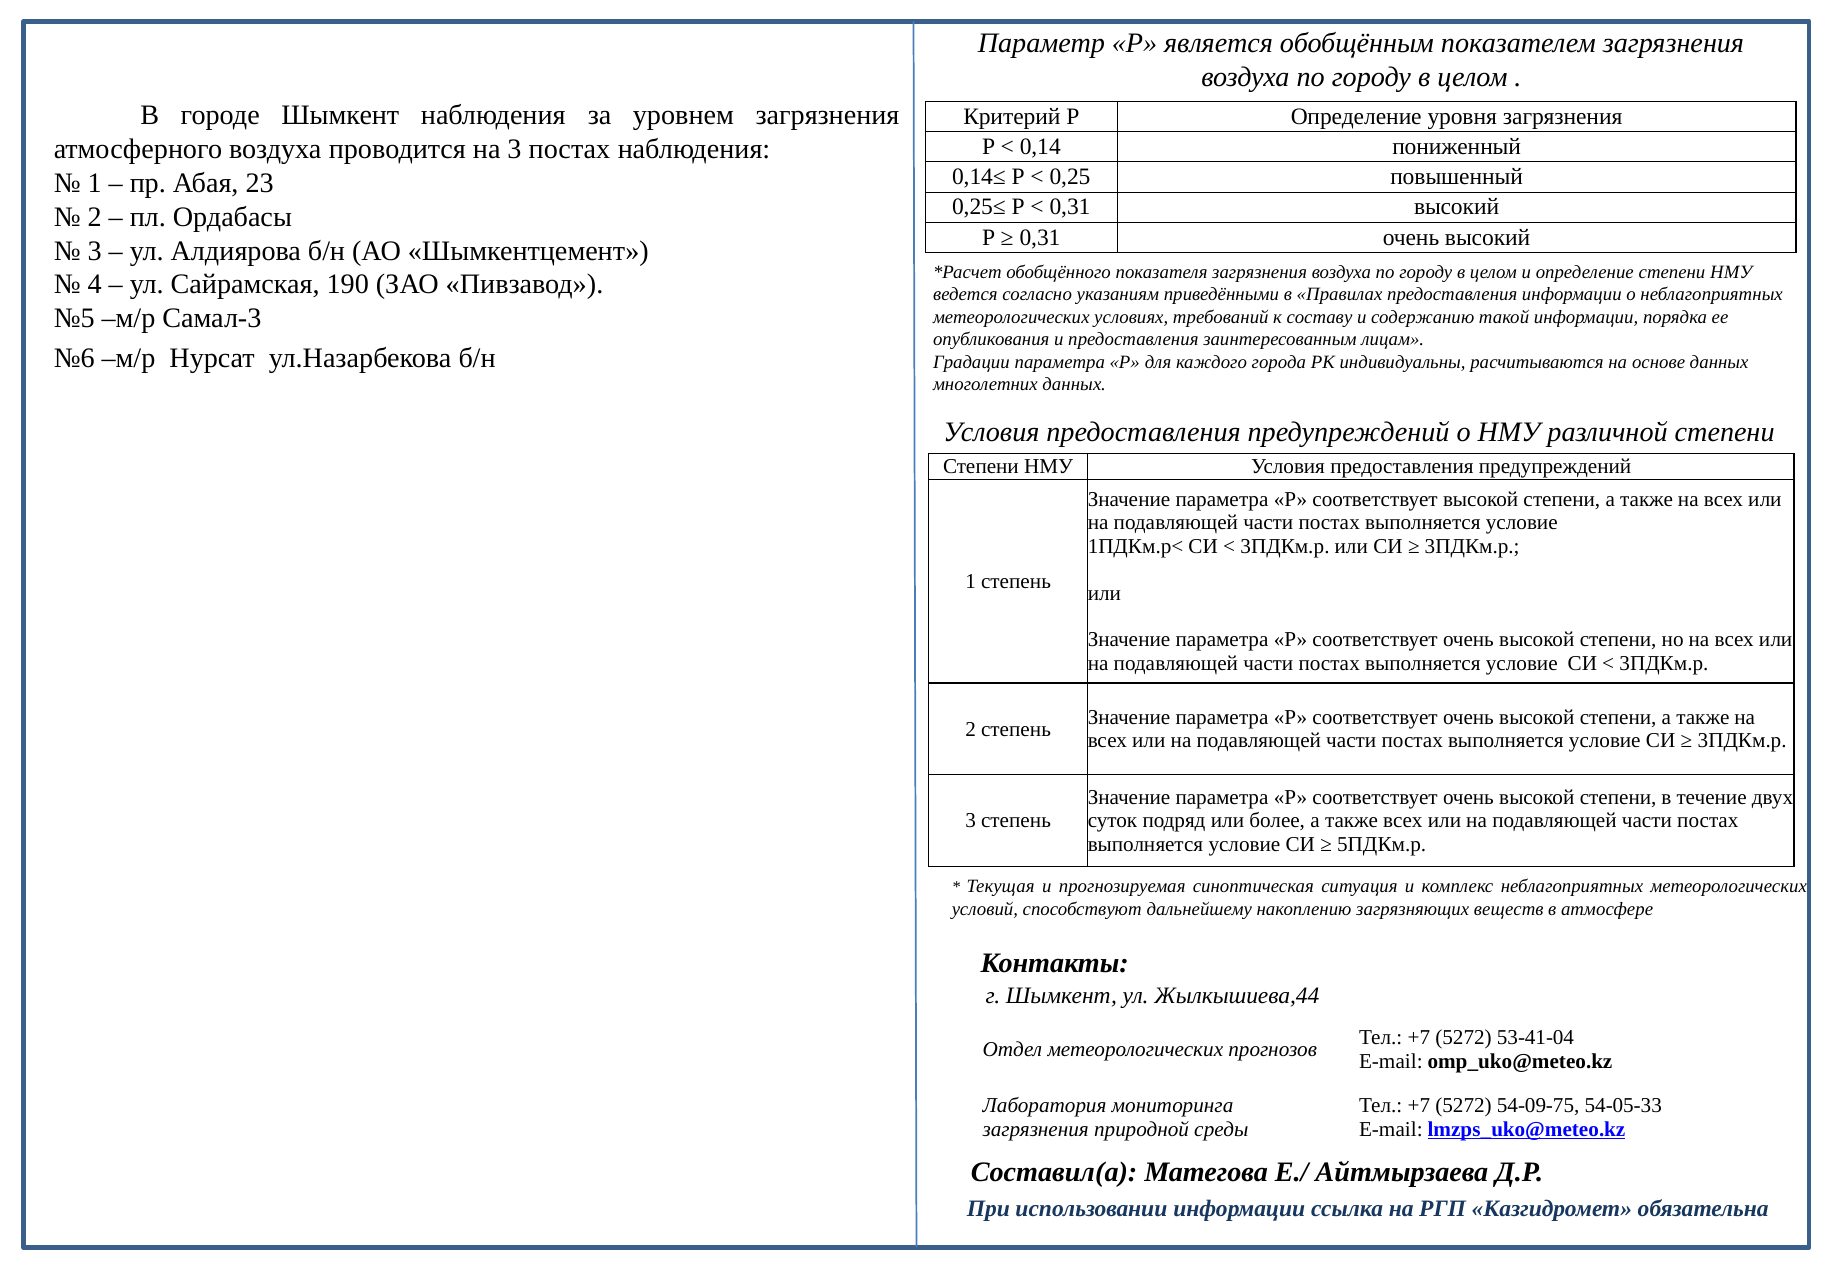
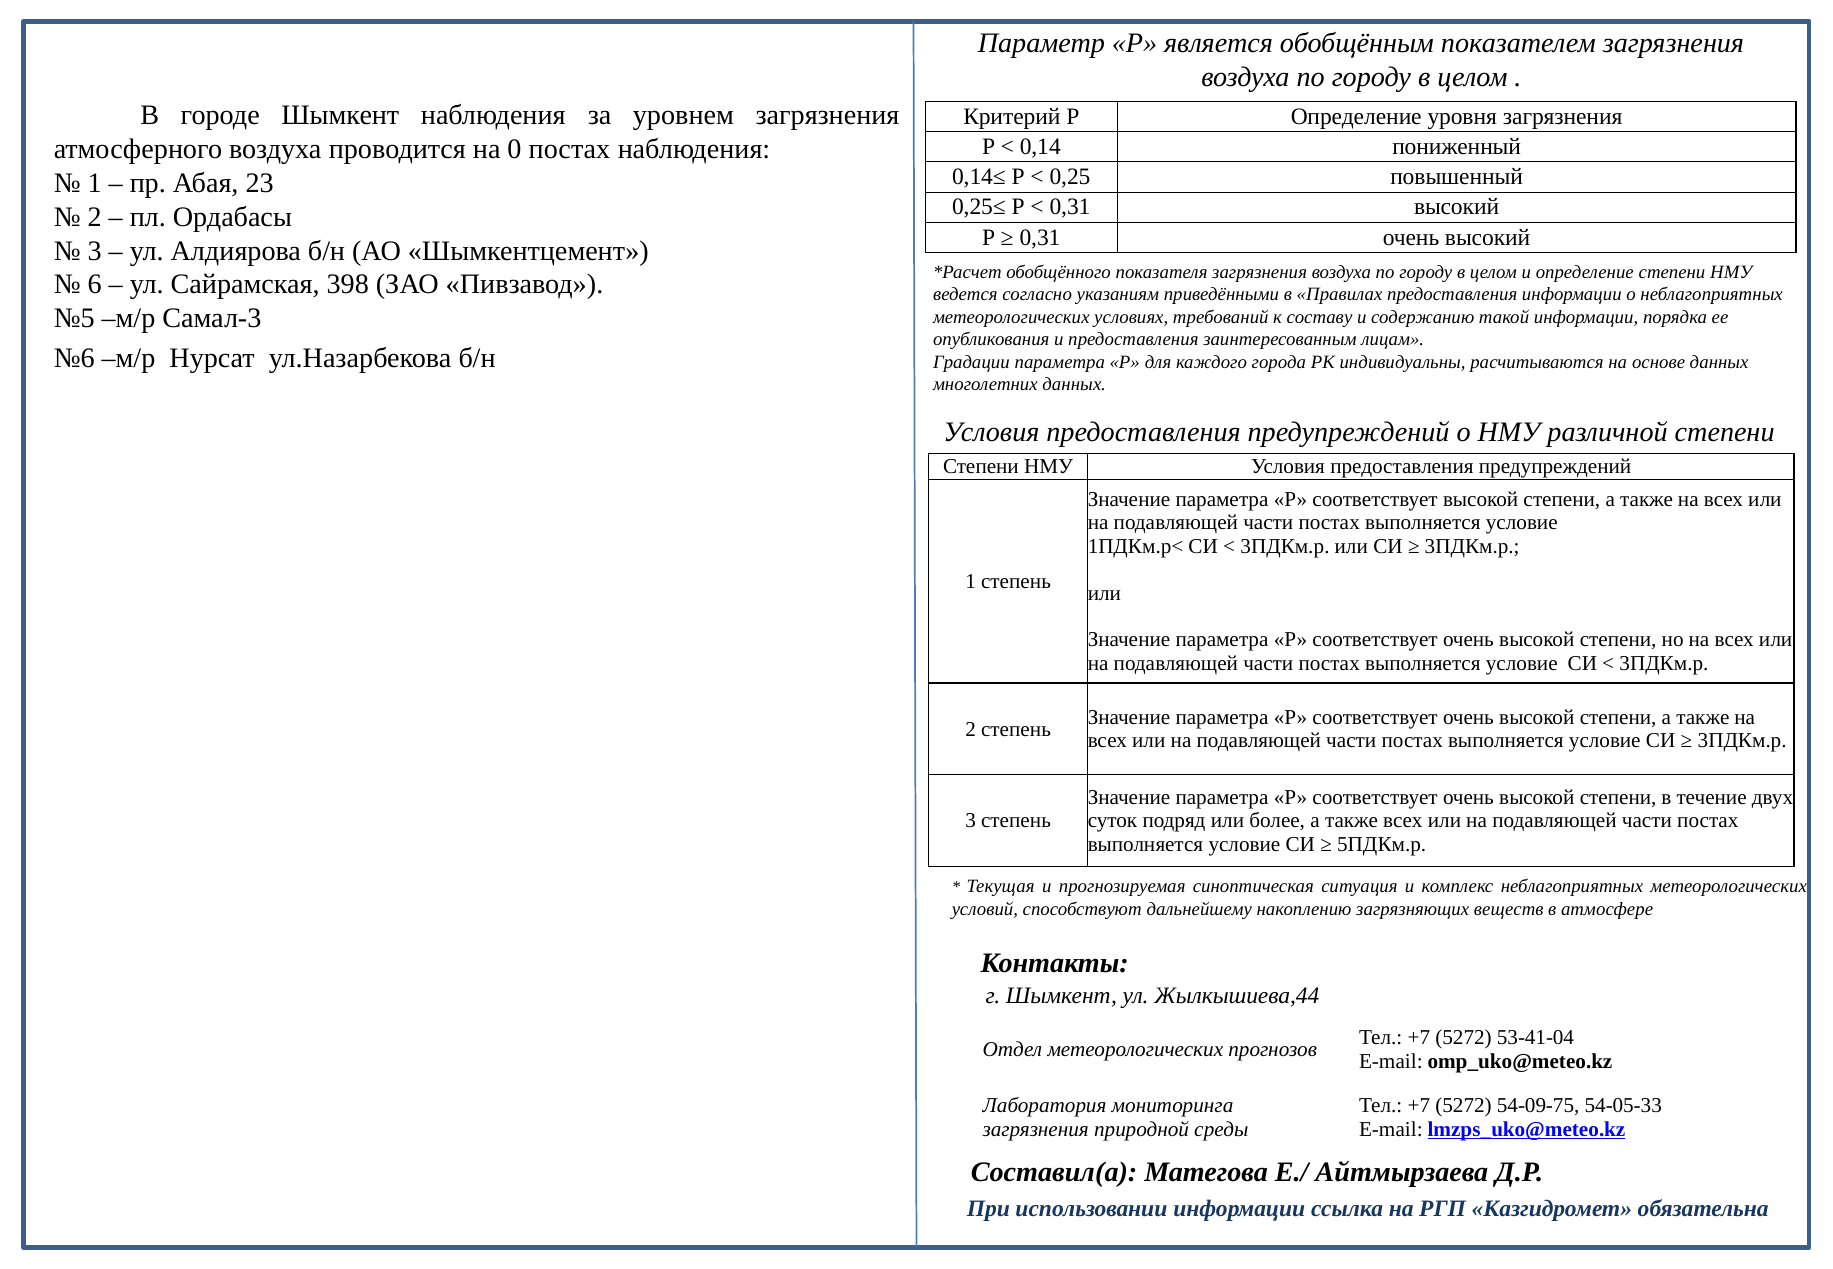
на 3: 3 -> 0
4: 4 -> 6
190: 190 -> 398
